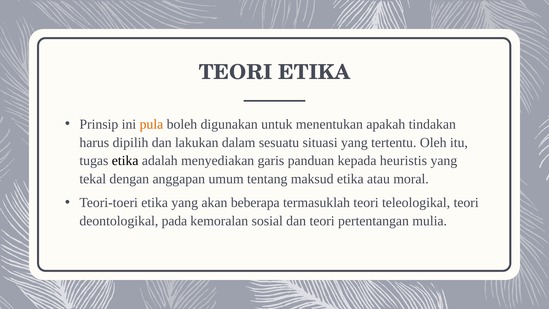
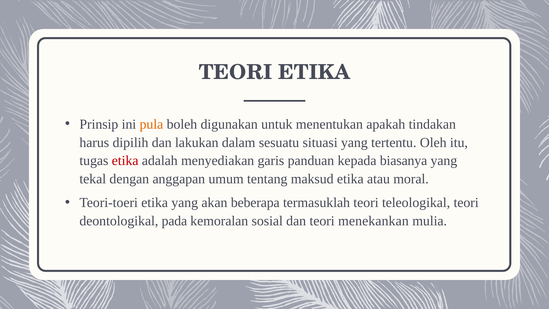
etika at (125, 161) colour: black -> red
heuristis: heuristis -> biasanya
pertentangan: pertentangan -> menekankan
